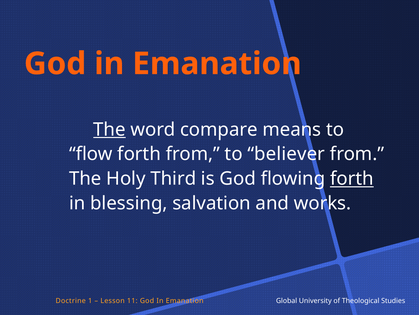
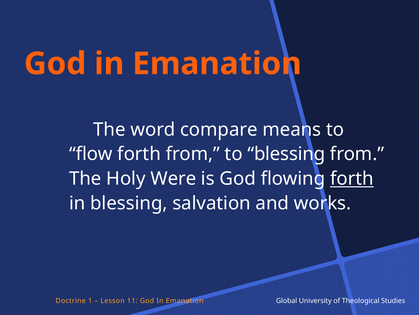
The at (109, 129) underline: present -> none
to believer: believer -> blessing
Third: Third -> Were
